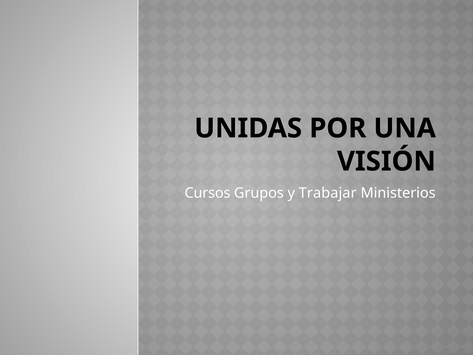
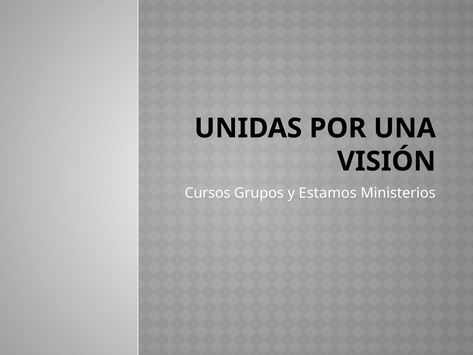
Trabajar: Trabajar -> Estamos
